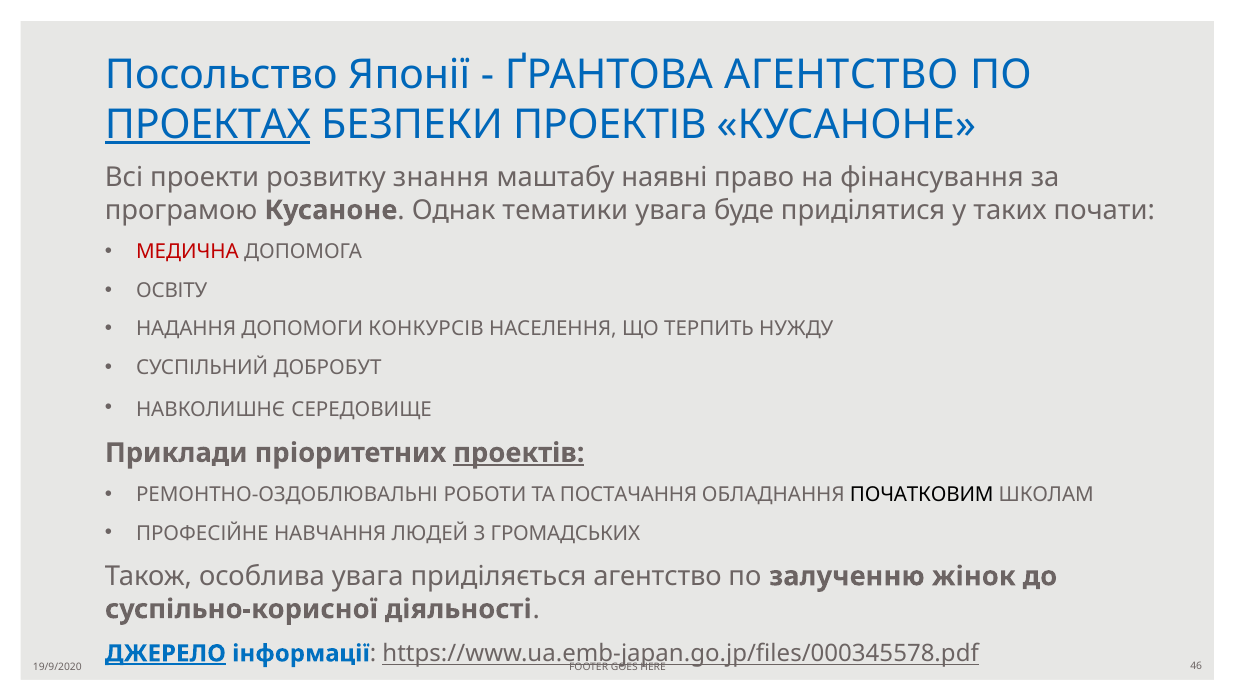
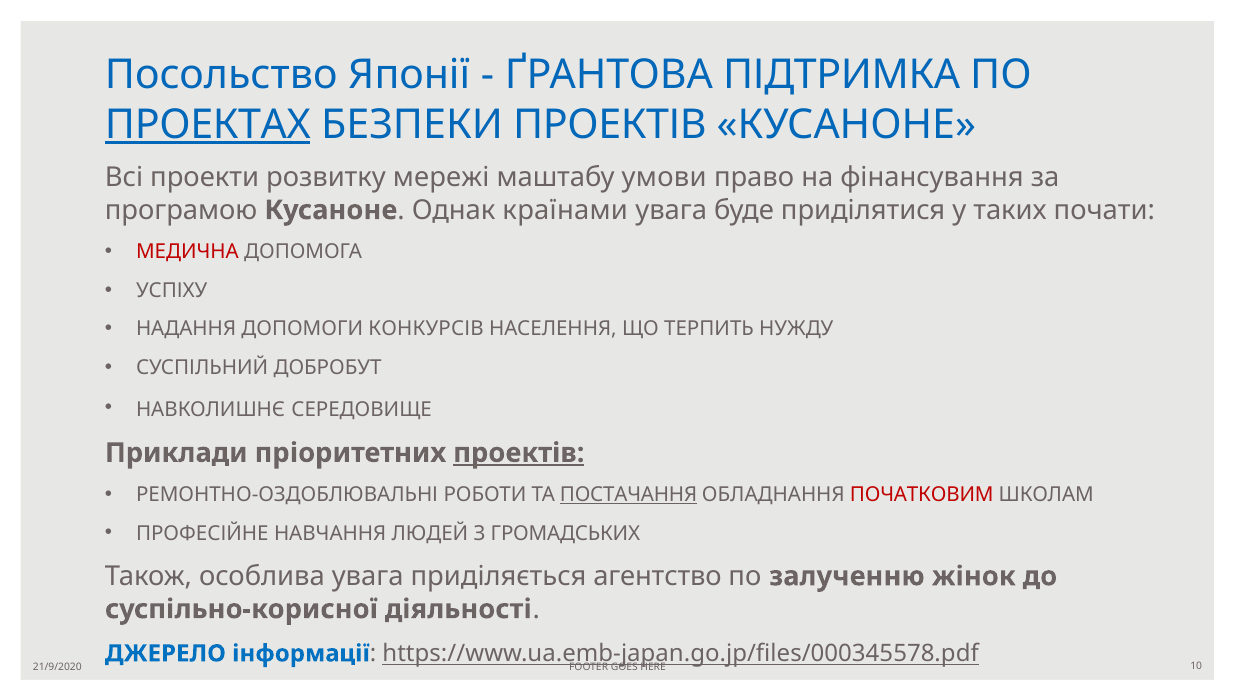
ҐРАНТОВА АГЕНТСТВО: АГЕНТСТВО -> ПІДТРИМКА
знання: знання -> мережі
наявні: наявні -> умови
тематики: тематики -> країнами
ОСВІТУ: ОСВІТУ -> УСПІХУ
ПОСТАЧАННЯ underline: none -> present
ПОЧАТКОВИМ colour: black -> red
ДЖЕРЕЛО underline: present -> none
19/9/2020: 19/9/2020 -> 21/9/2020
46: 46 -> 10
